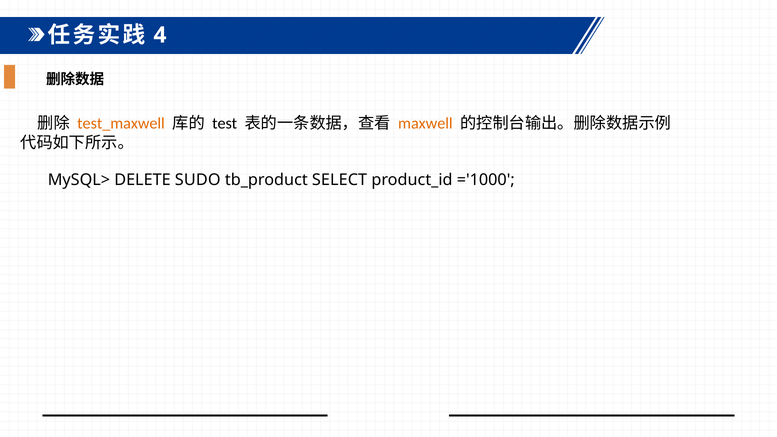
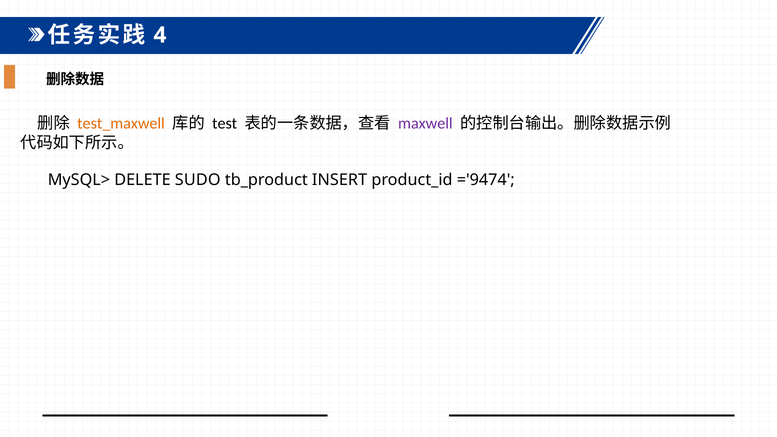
maxwell colour: orange -> purple
SELECT: SELECT -> INSERT
='1000: ='1000 -> ='9474
